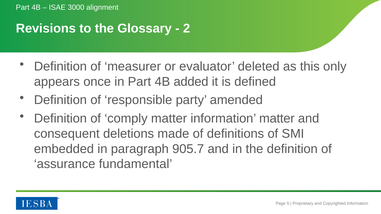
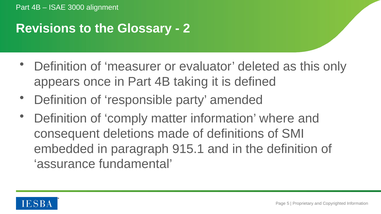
added: added -> taking
information matter: matter -> where
905.7: 905.7 -> 915.1
